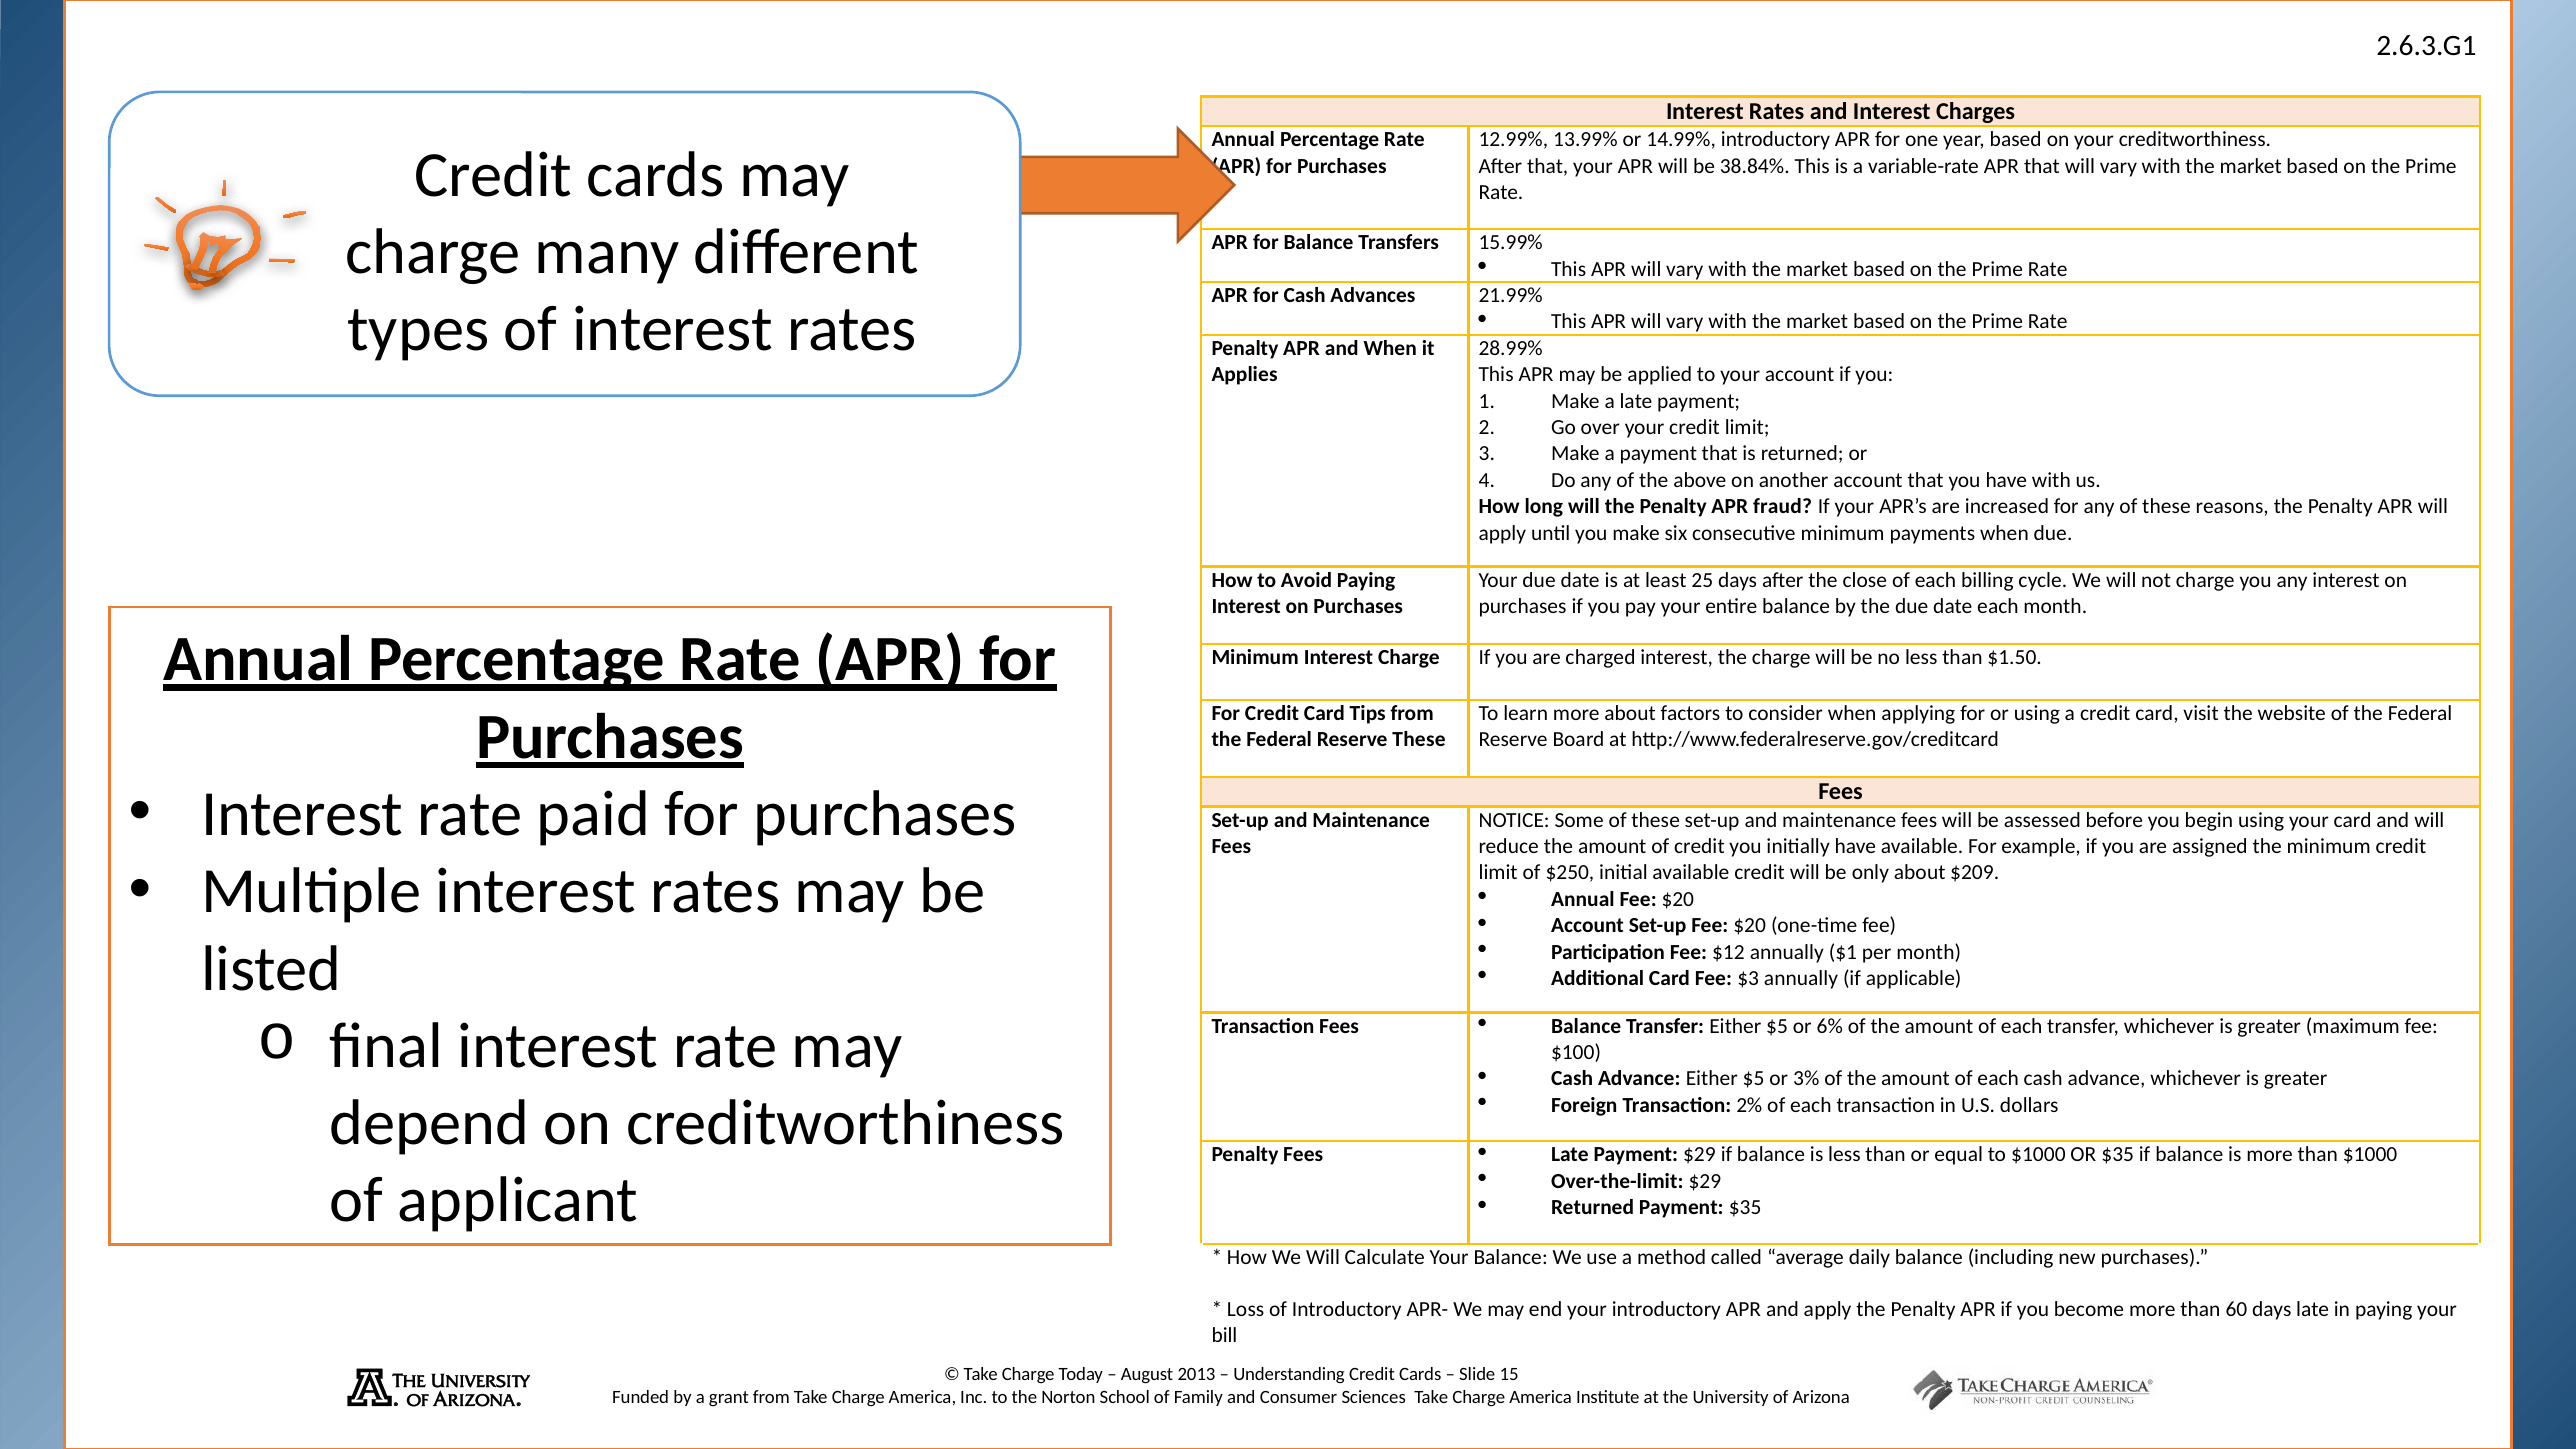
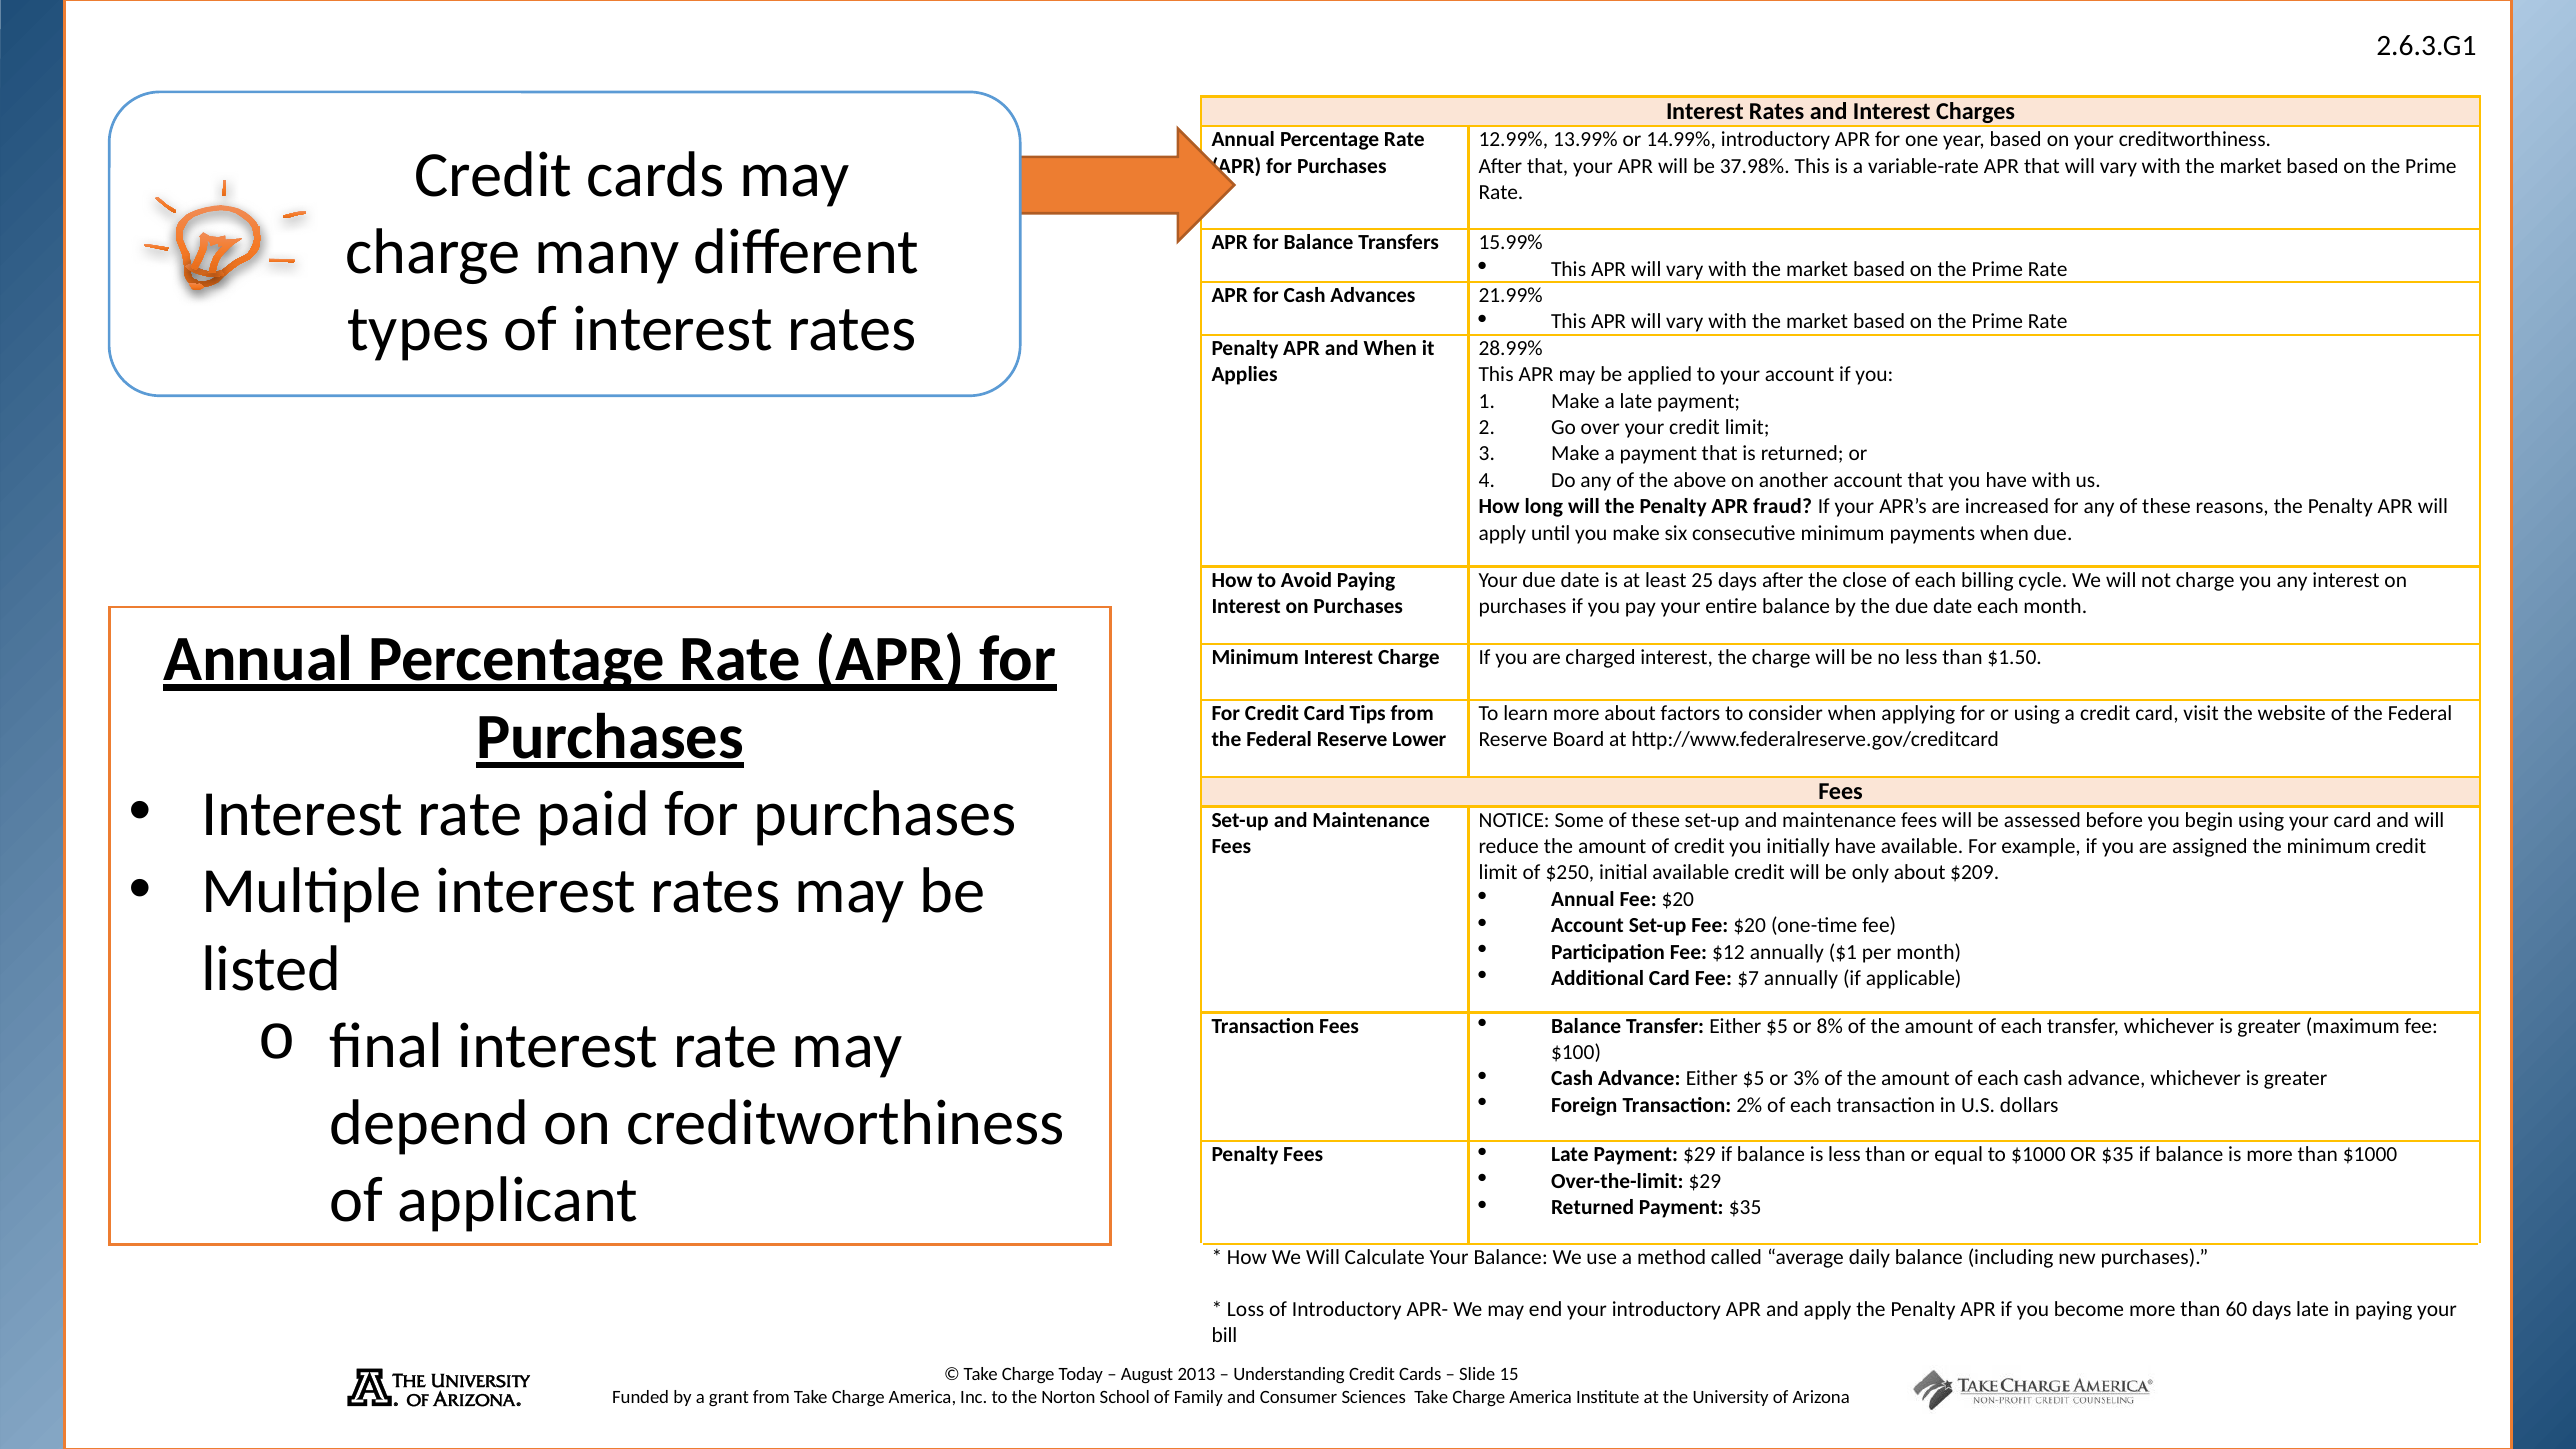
38.84%: 38.84% -> 37.98%
Reserve These: These -> Lower
$3: $3 -> $7
6%: 6% -> 8%
